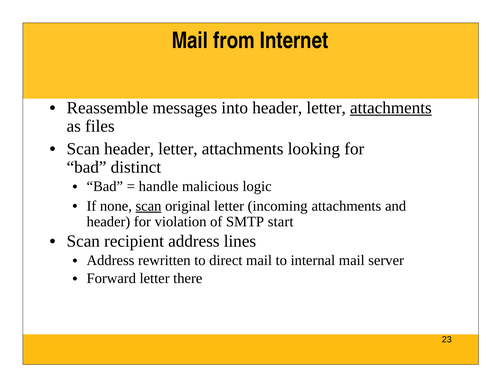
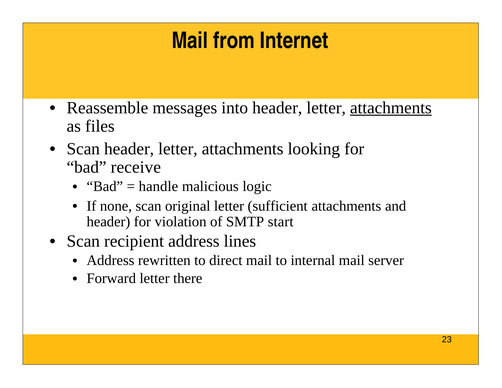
distinct: distinct -> receive
scan at (148, 206) underline: present -> none
incoming: incoming -> sufficient
